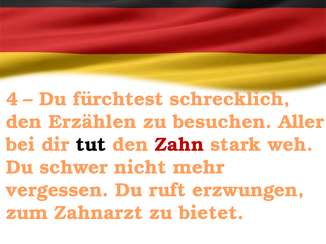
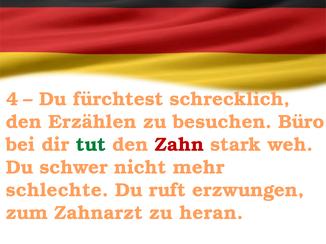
Aller: Aller -> Büro
tut colour: black -> green
vergessen: vergessen -> schlechte
bietet: bietet -> heran
